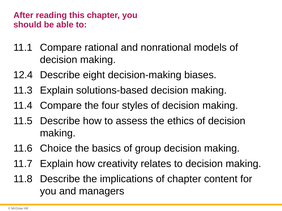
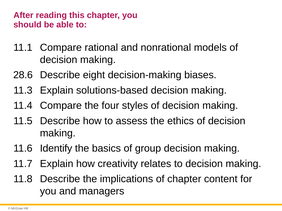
12.4: 12.4 -> 28.6
Choice: Choice -> Identify
